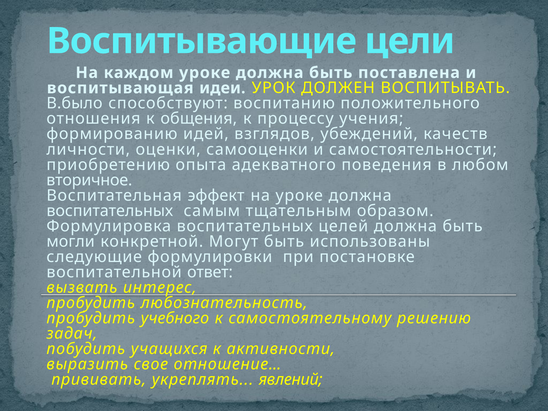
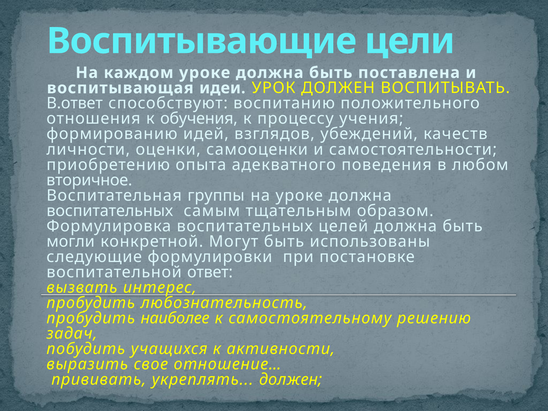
В.было: В.было -> В.ответ
общения: общения -> обучения
эффект: эффект -> группы
учебного: учебного -> наиболее
укреплять явлений: явлений -> должен
